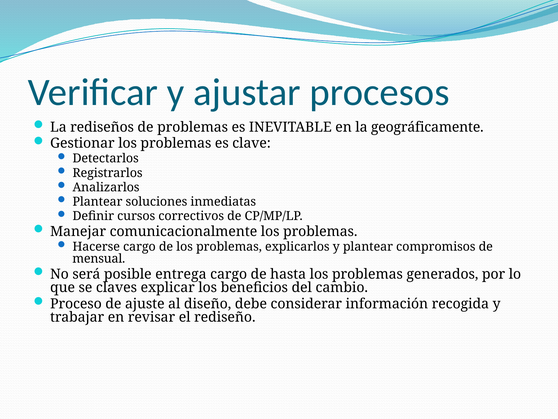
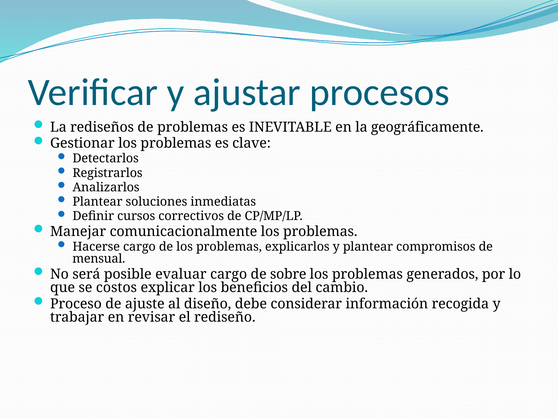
entrega: entrega -> evaluar
hasta: hasta -> sobre
claves: claves -> costos
